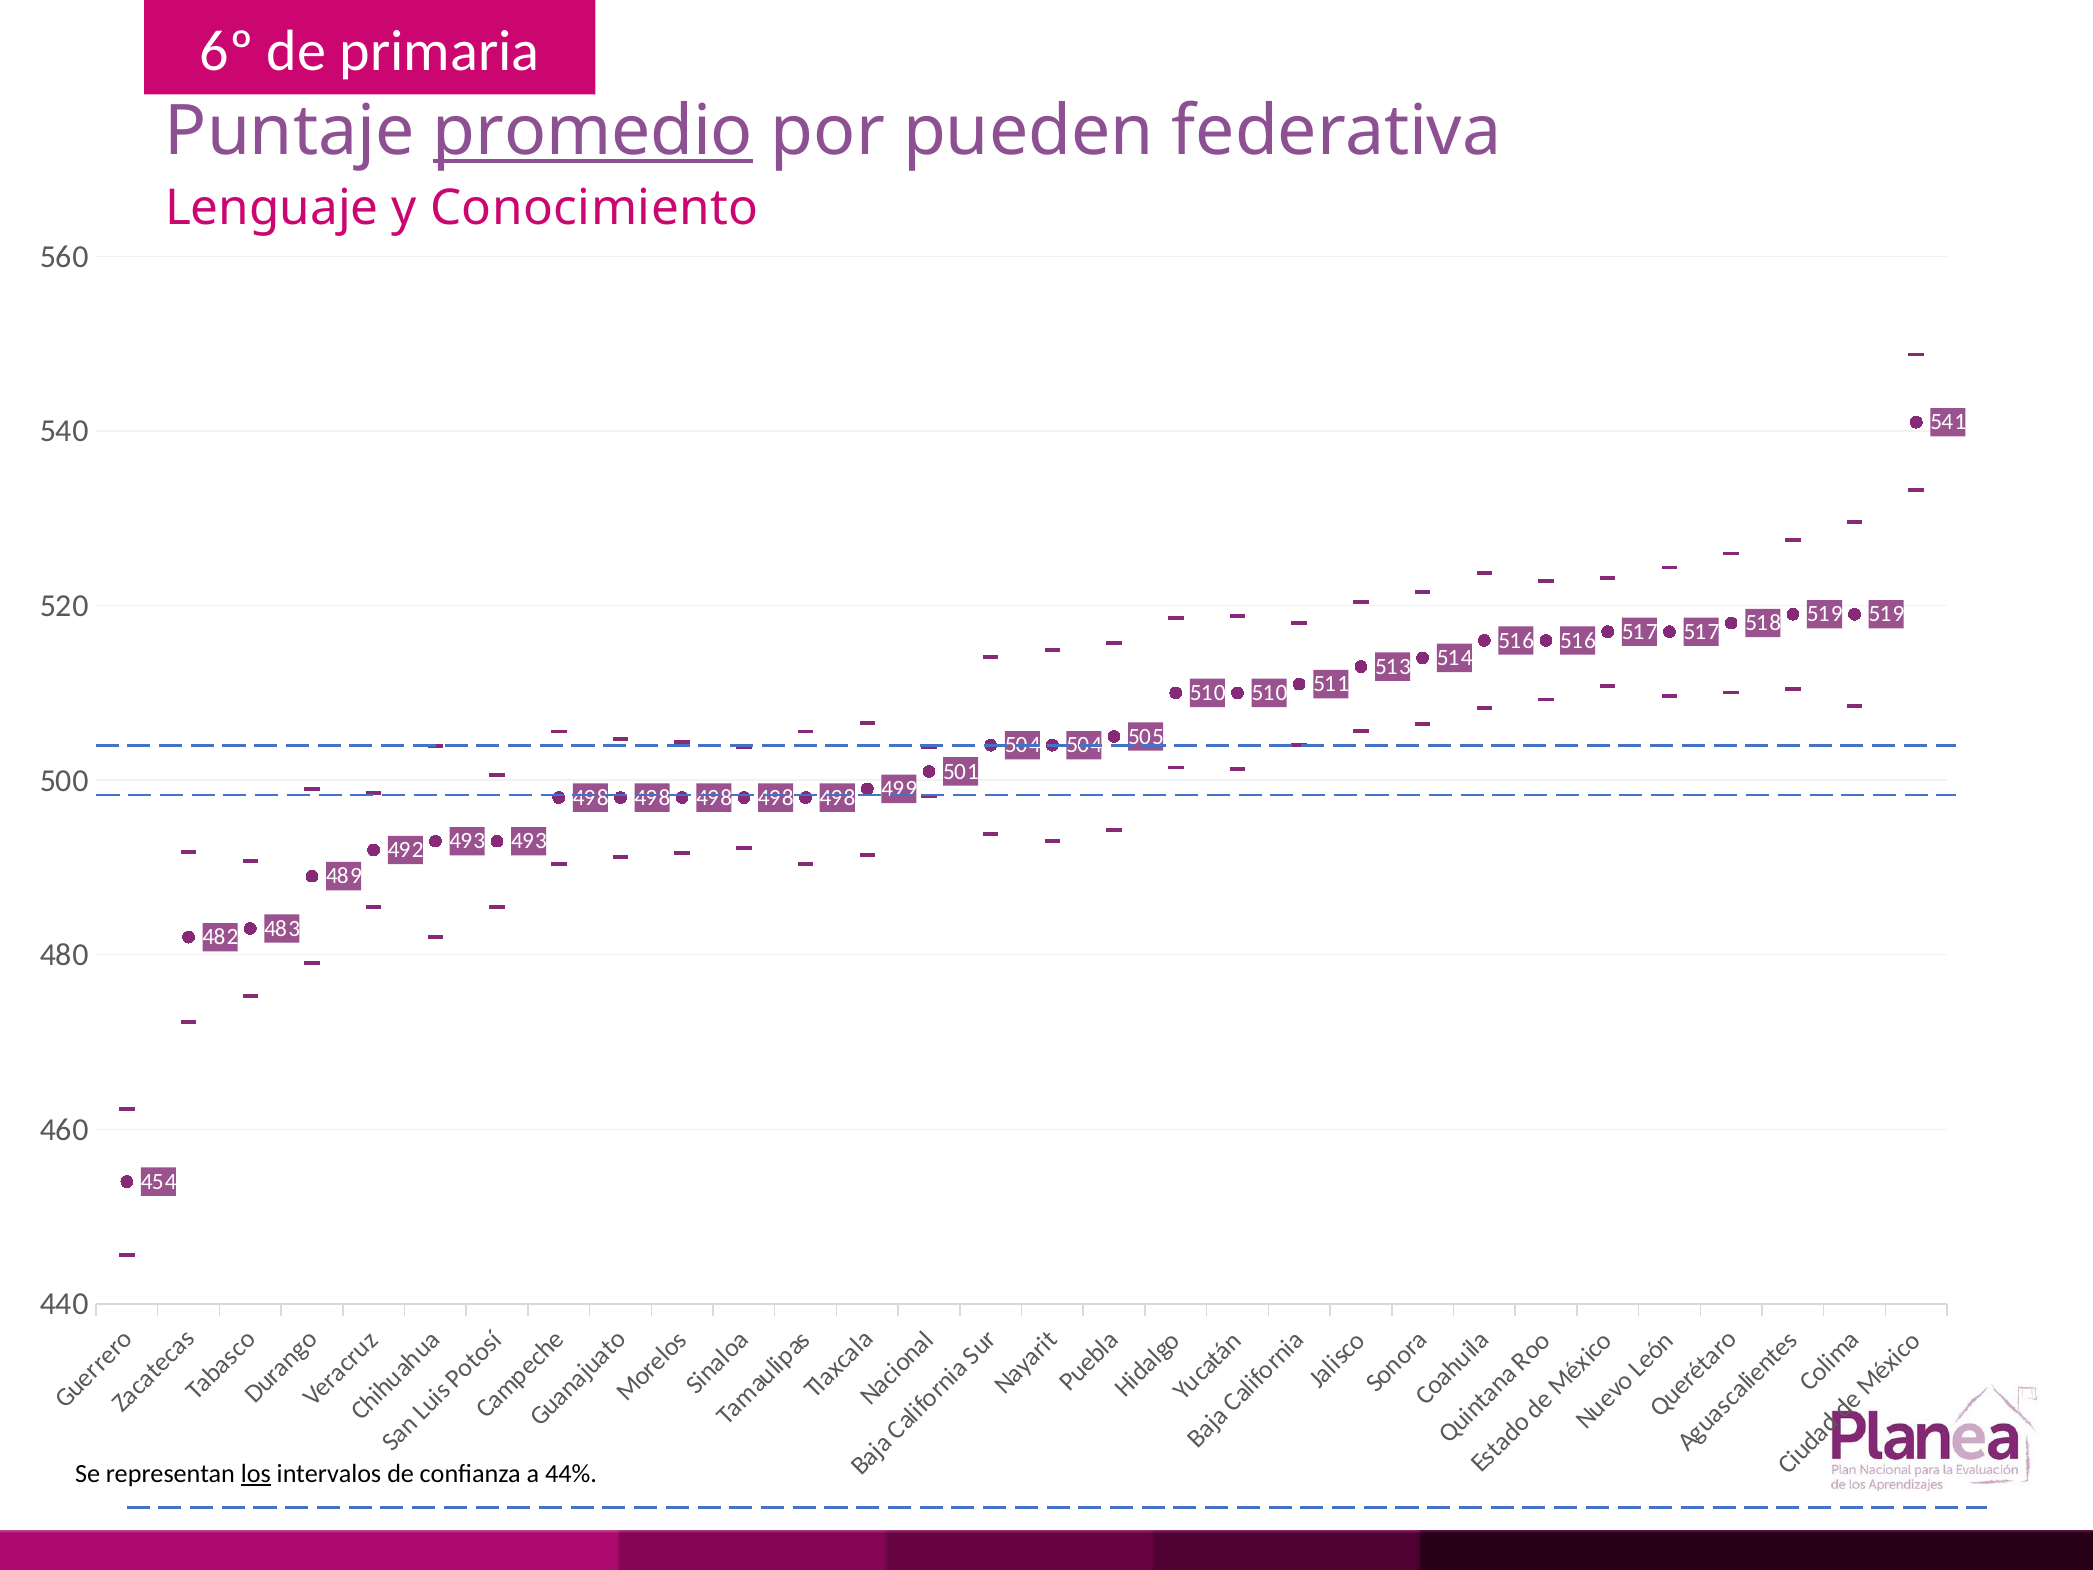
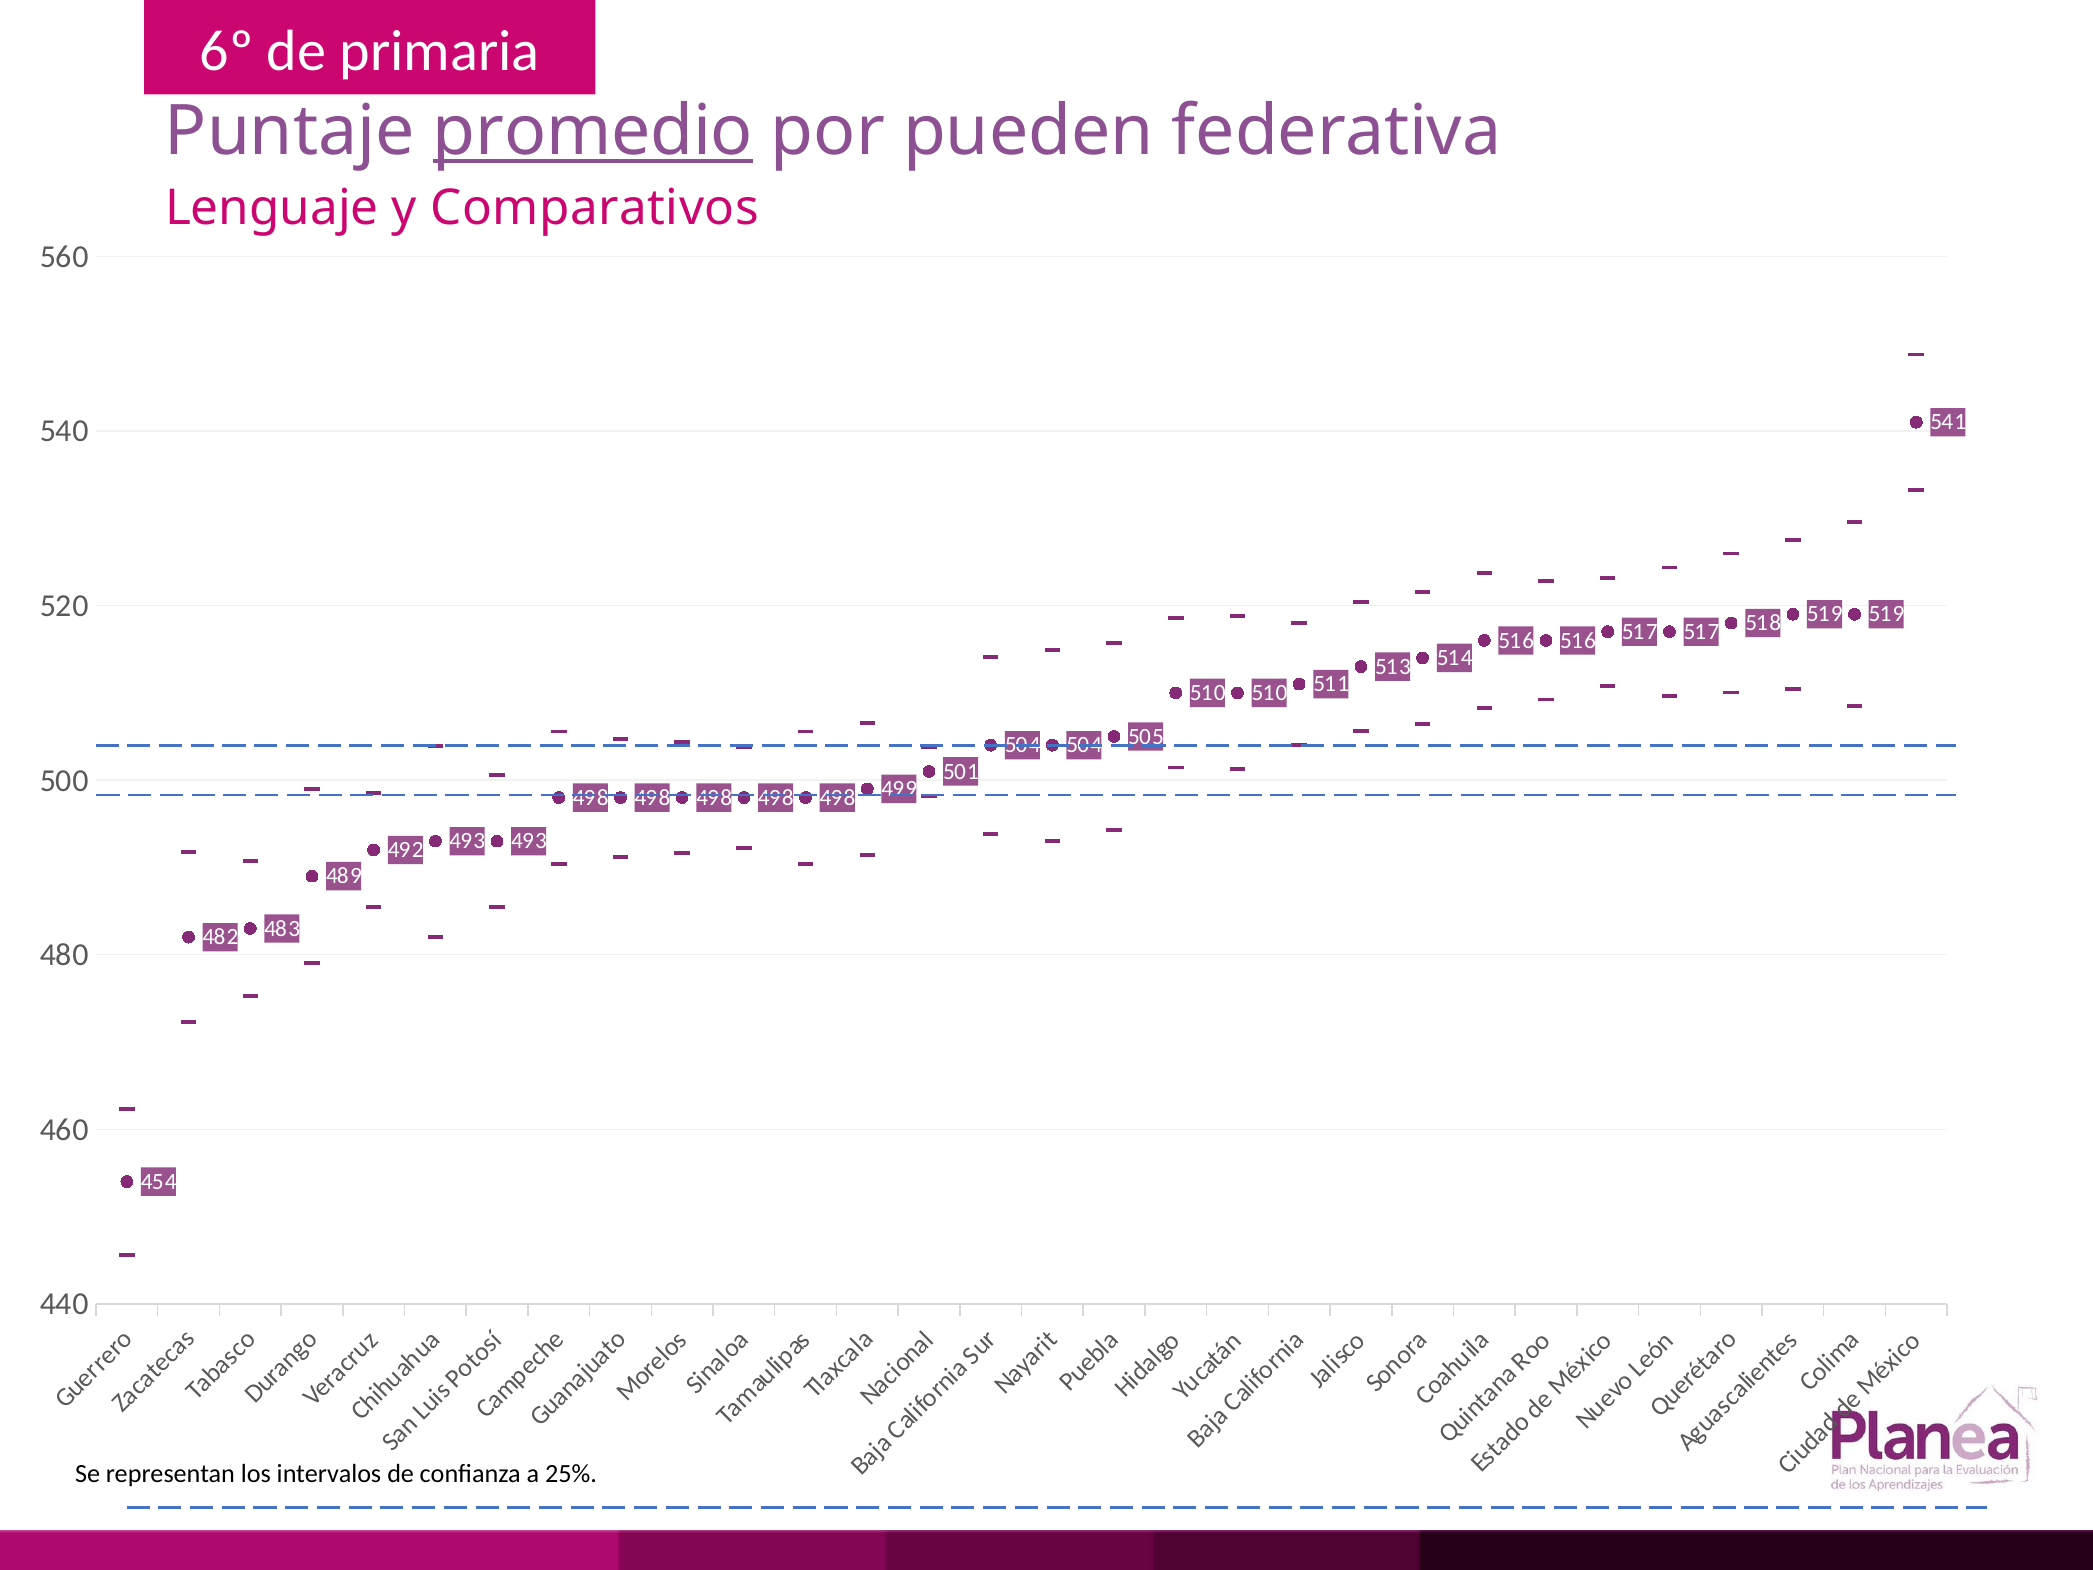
Conocimiento: Conocimiento -> Comparativos
los underline: present -> none
44%: 44% -> 25%
